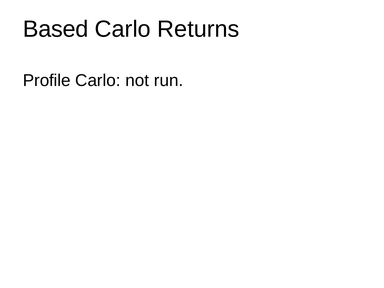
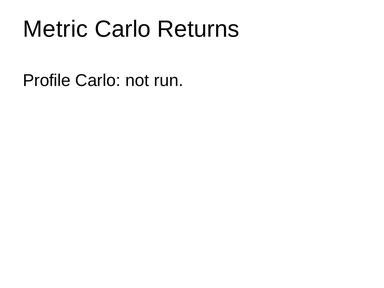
Based: Based -> Metric
